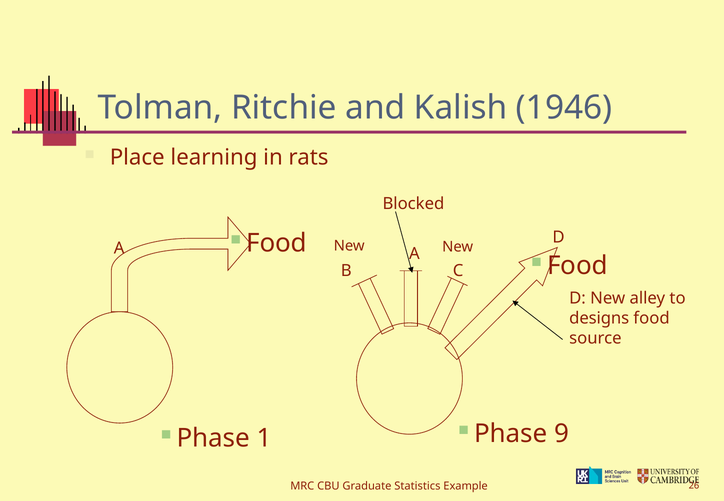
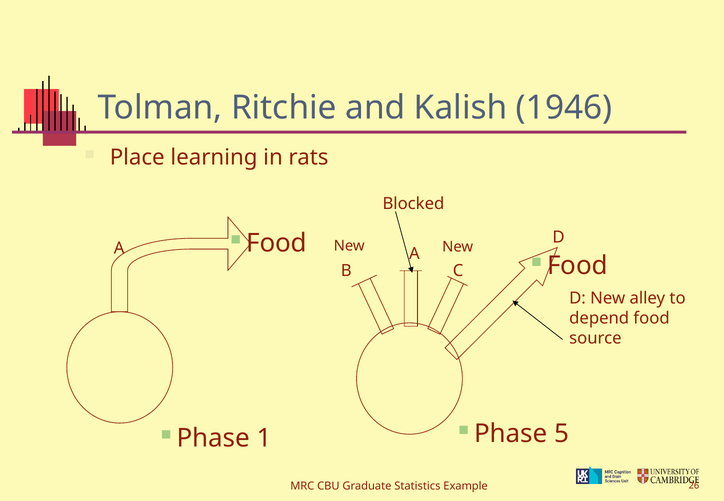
designs: designs -> depend
9: 9 -> 5
